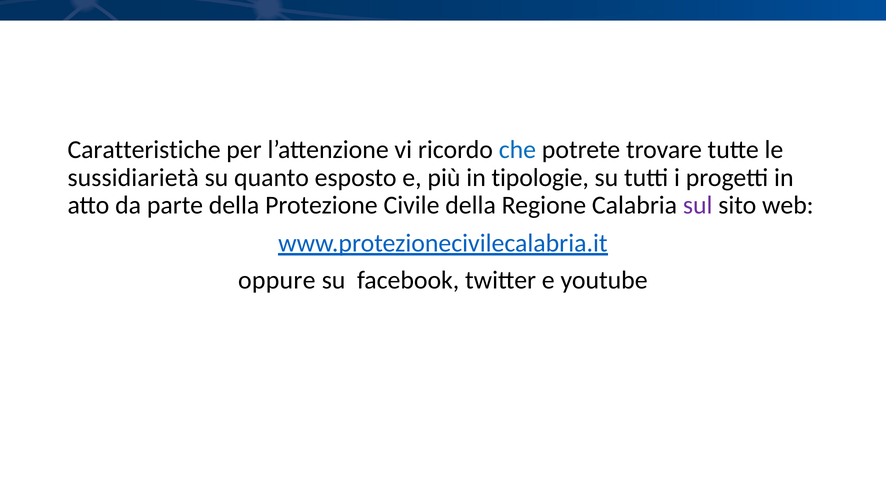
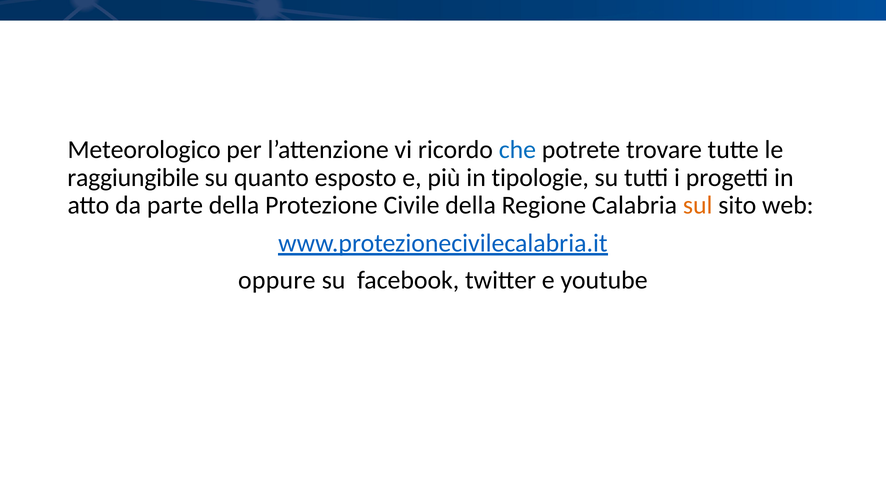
Caratteristiche: Caratteristiche -> Meteorologico
sussidiarietà: sussidiarietà -> raggiungibile
sul colour: purple -> orange
